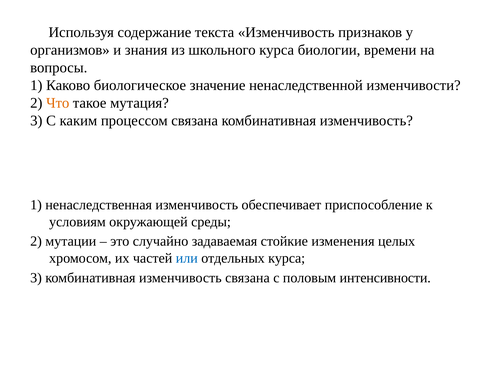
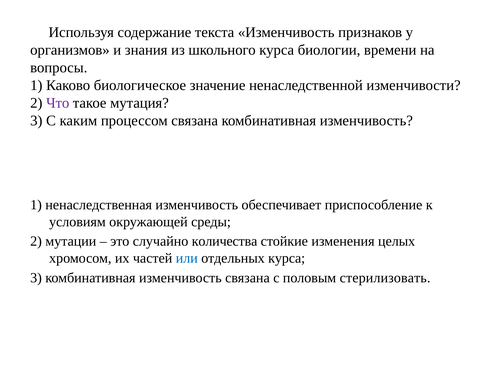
Что colour: orange -> purple
задаваемая: задаваемая -> количества
интенсивности: интенсивности -> стерилизовать
